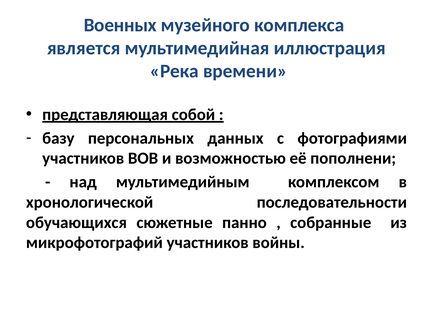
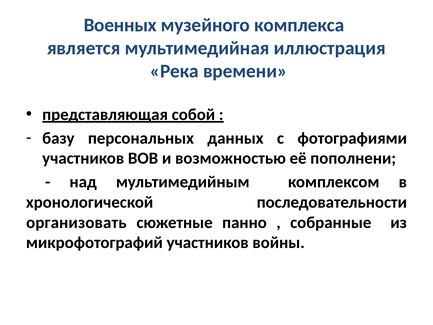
обучающихся: обучающихся -> организовать
